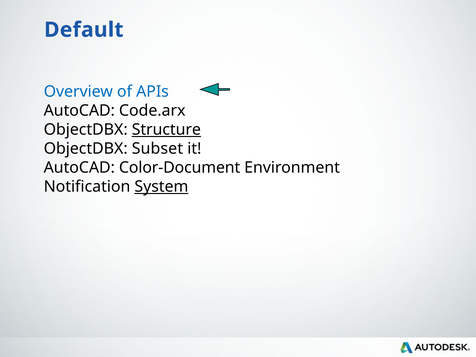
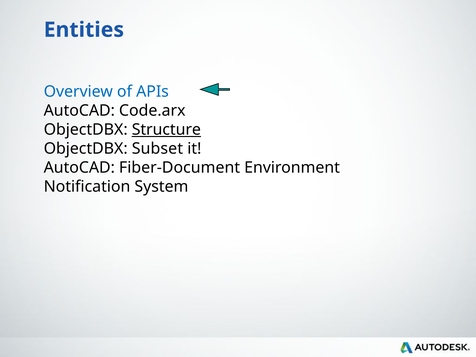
Default: Default -> Entities
Color-Document: Color-Document -> Fiber-Document
System underline: present -> none
